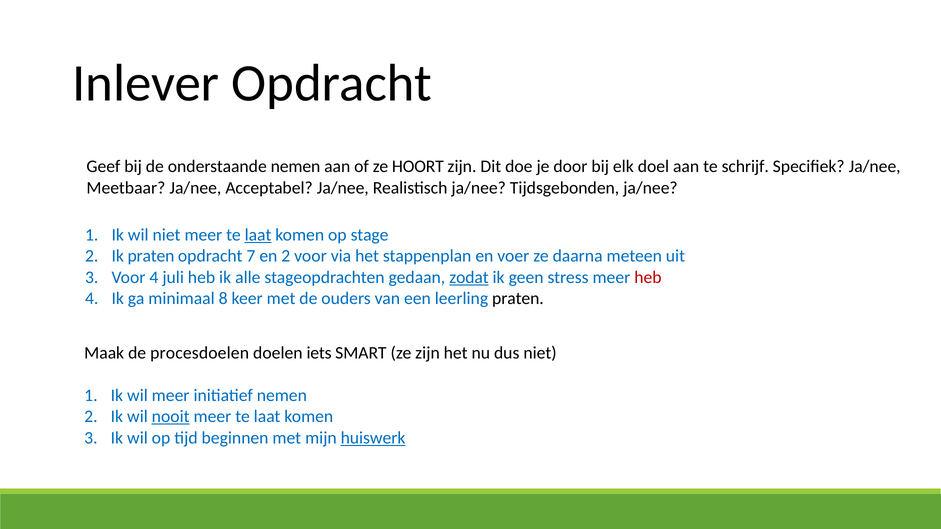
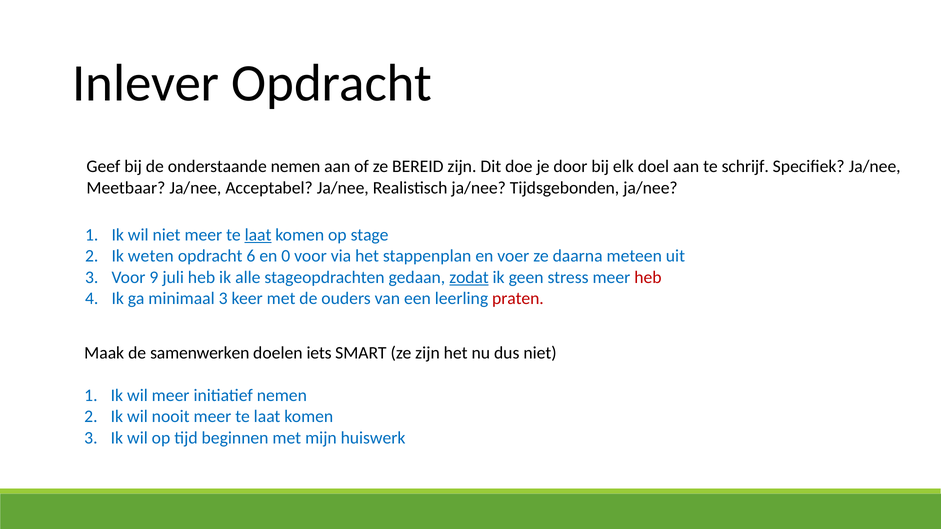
HOORT: HOORT -> BEREID
Ik praten: praten -> weten
7: 7 -> 6
en 2: 2 -> 0
Voor 4: 4 -> 9
minimaal 8: 8 -> 3
praten at (518, 299) colour: black -> red
procesdoelen: procesdoelen -> samenwerken
nooit underline: present -> none
huiswerk underline: present -> none
